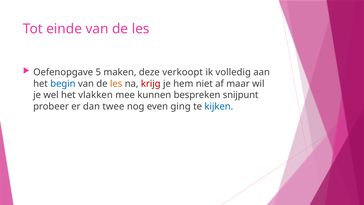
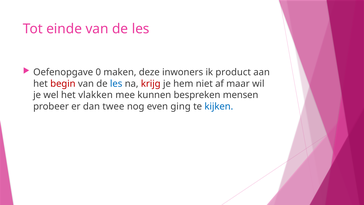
5: 5 -> 0
verkoopt: verkoopt -> inwoners
volledig: volledig -> product
begin colour: blue -> red
les at (116, 84) colour: orange -> blue
snijpunt: snijpunt -> mensen
